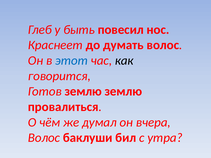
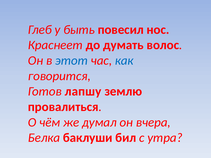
как colour: black -> blue
Готов землю: землю -> лапшу
Волос at (44, 138): Волос -> Белка
